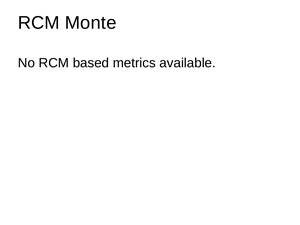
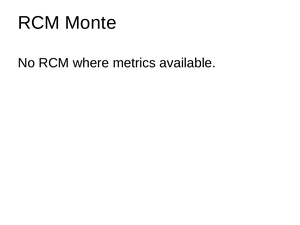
based: based -> where
